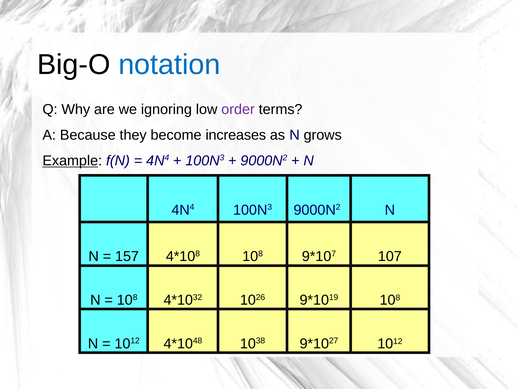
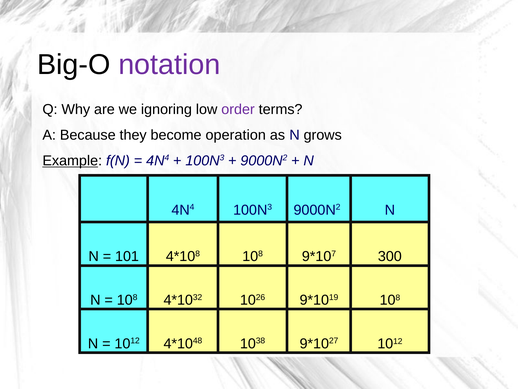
notation colour: blue -> purple
increases: increases -> operation
157: 157 -> 101
107: 107 -> 300
